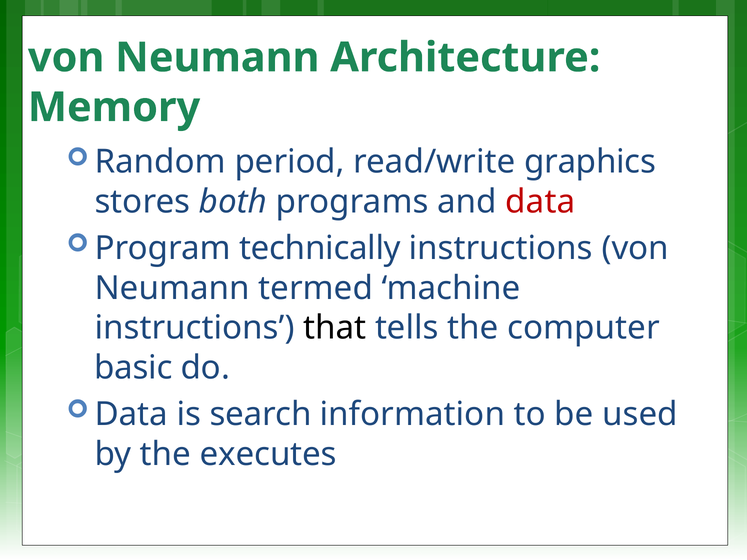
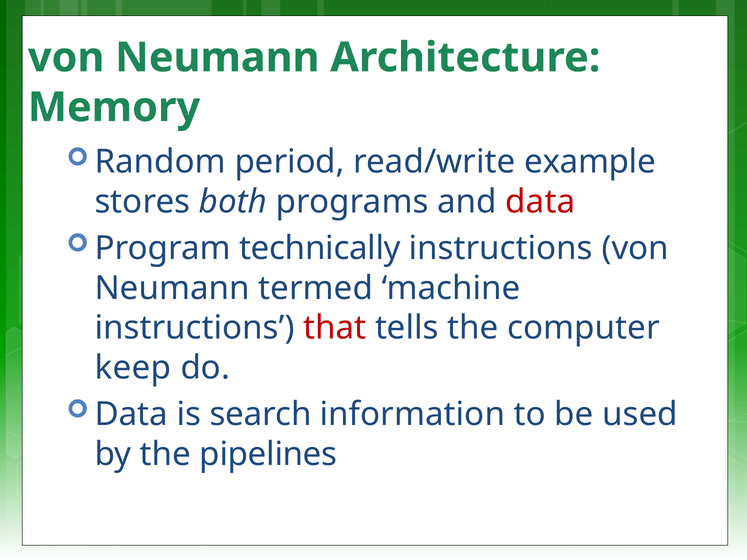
graphics: graphics -> example
that colour: black -> red
basic: basic -> keep
executes: executes -> pipelines
